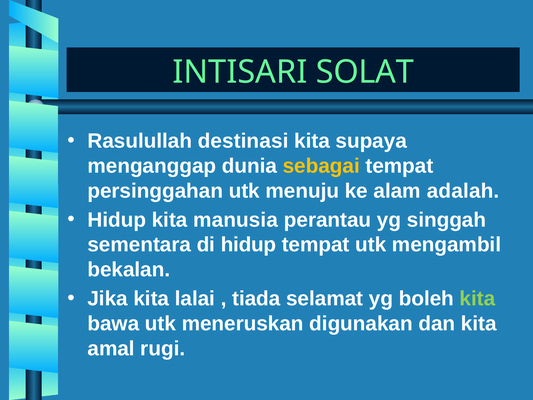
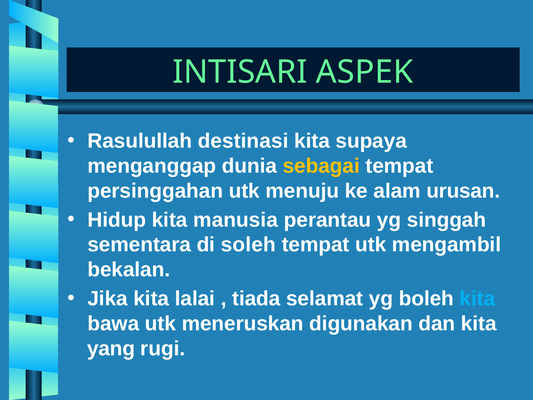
SOLAT: SOLAT -> ASPEK
adalah: adalah -> urusan
di hidup: hidup -> soleh
kita at (477, 299) colour: light green -> light blue
amal: amal -> yang
